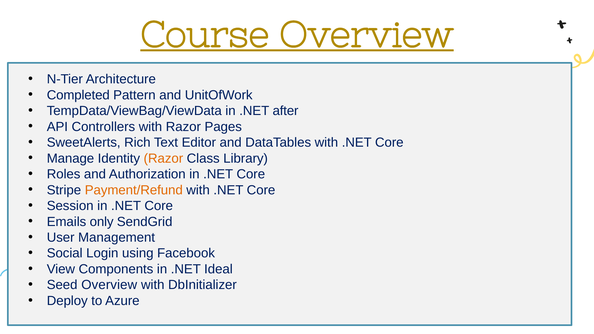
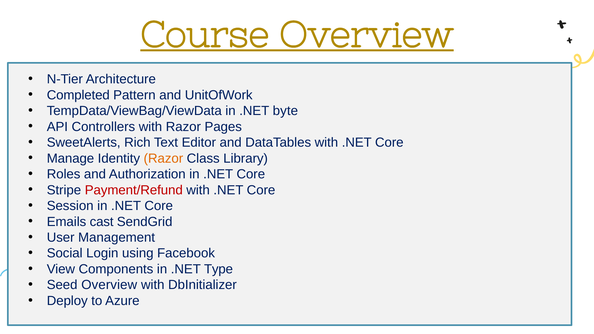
after: after -> byte
Payment/Refund colour: orange -> red
only: only -> cast
Ideal: Ideal -> Type
